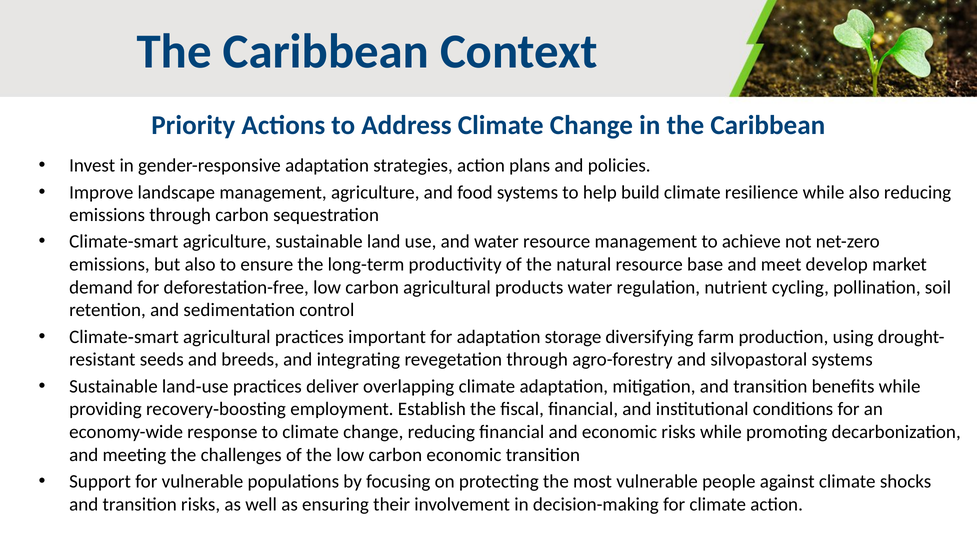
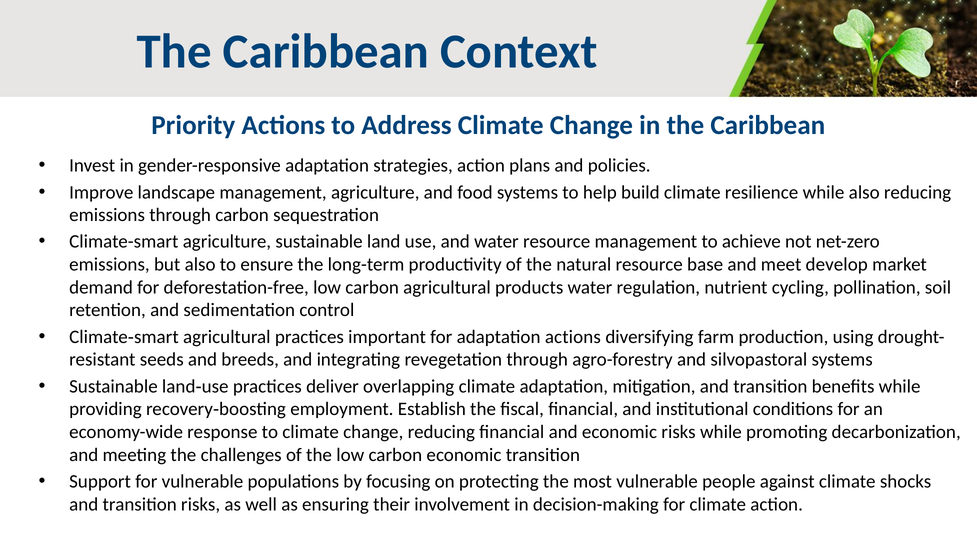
adaptation storage: storage -> actions
